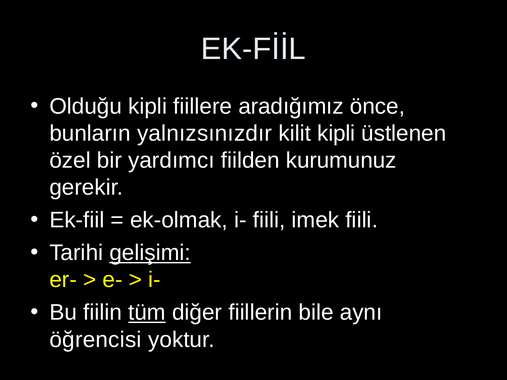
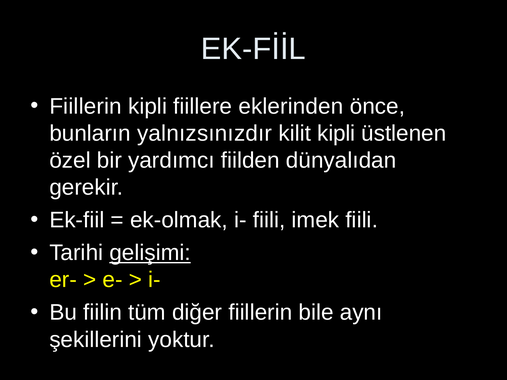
Olduğu at (86, 106): Olduğu -> Fiillerin
aradığımız: aradığımız -> eklerinden
kurumunuz: kurumunuz -> dünyalıdan
tüm underline: present -> none
öğrencisi: öğrencisi -> şekillerini
